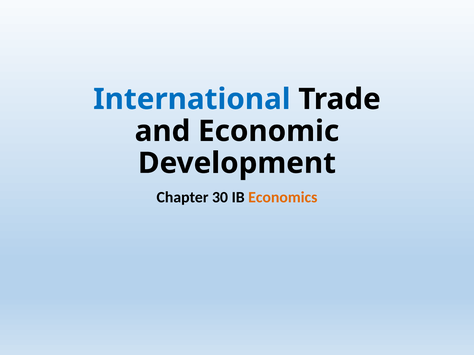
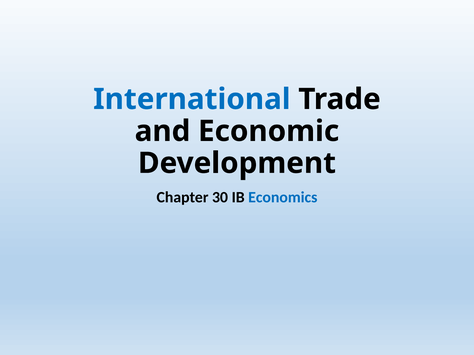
Economics colour: orange -> blue
